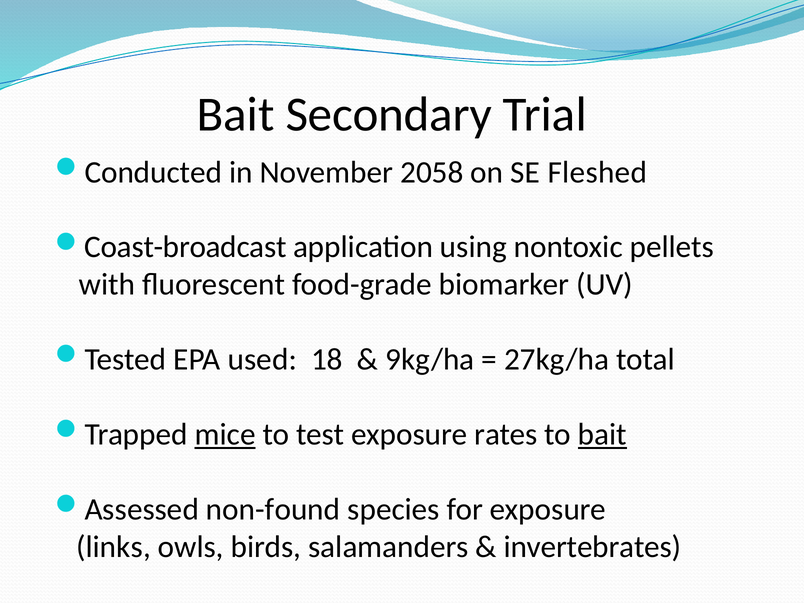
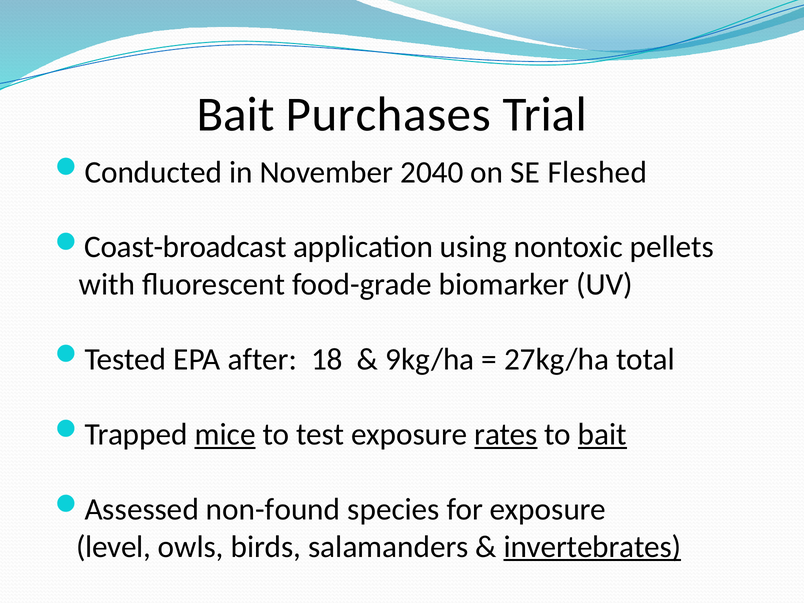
Secondary: Secondary -> Purchases
2058: 2058 -> 2040
used: used -> after
rates underline: none -> present
links: links -> level
invertebrates underline: none -> present
